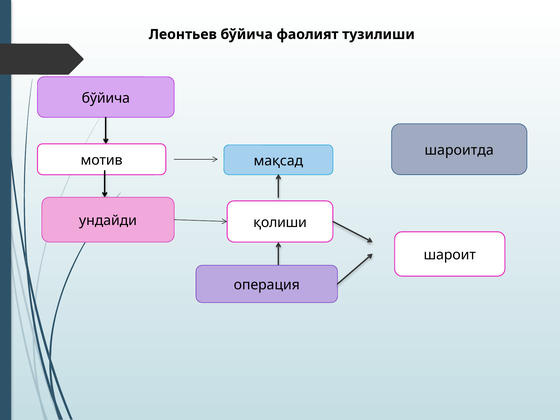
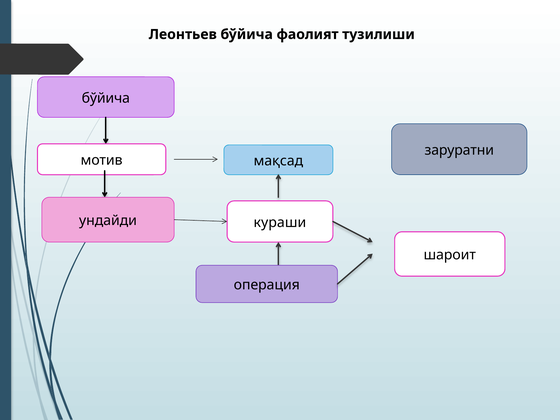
шароитда: шароитда -> заруратни
қолиши: қолиши -> кураши
